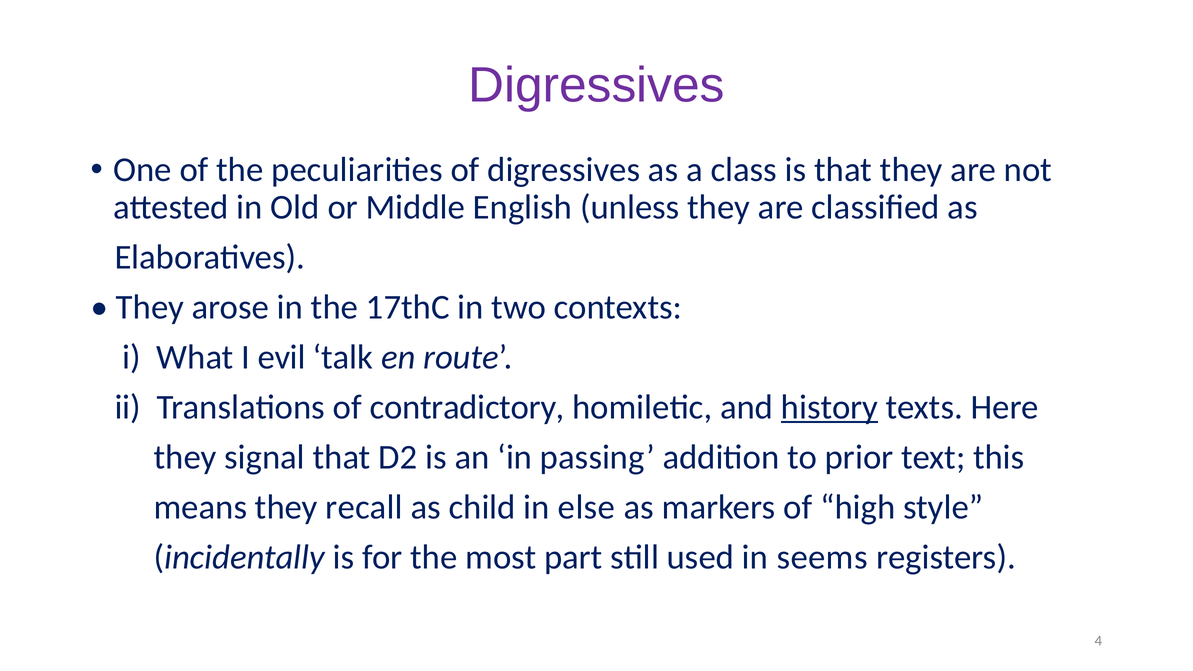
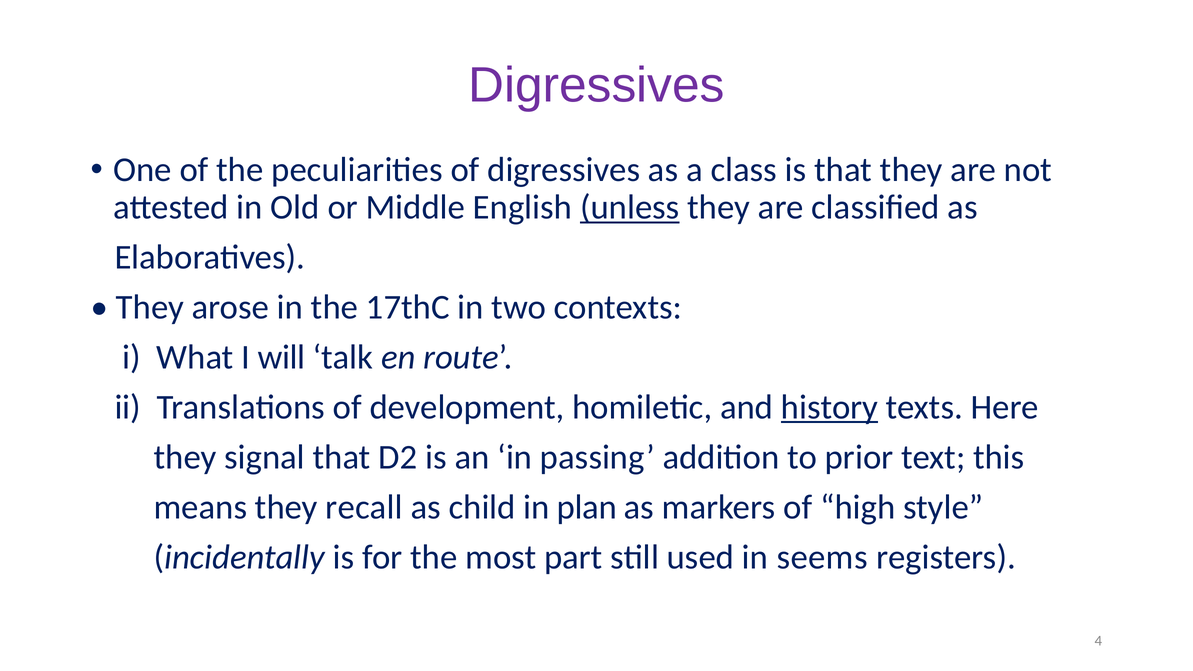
unless underline: none -> present
evil: evil -> will
contradictory: contradictory -> development
else: else -> plan
